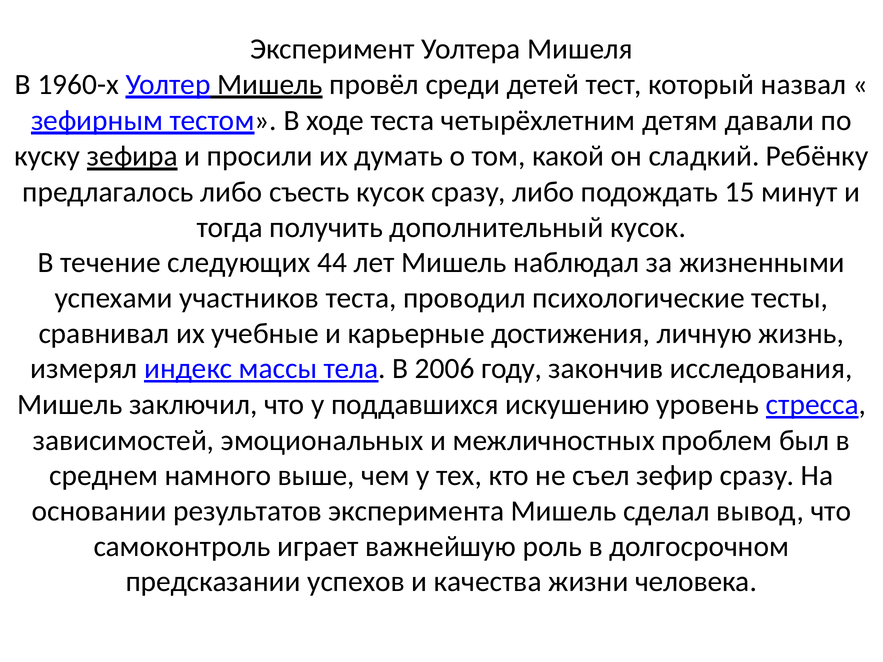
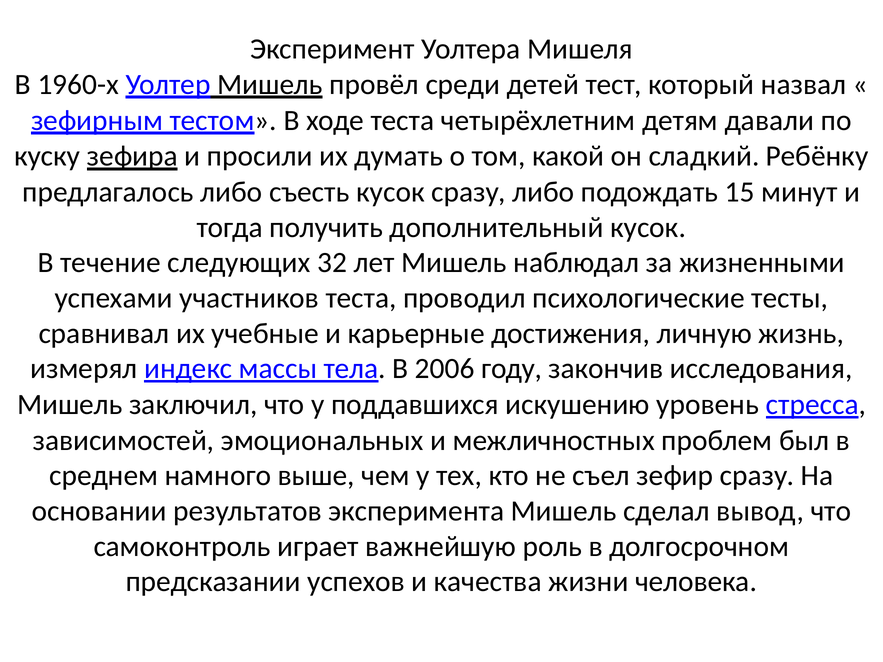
44: 44 -> 32
